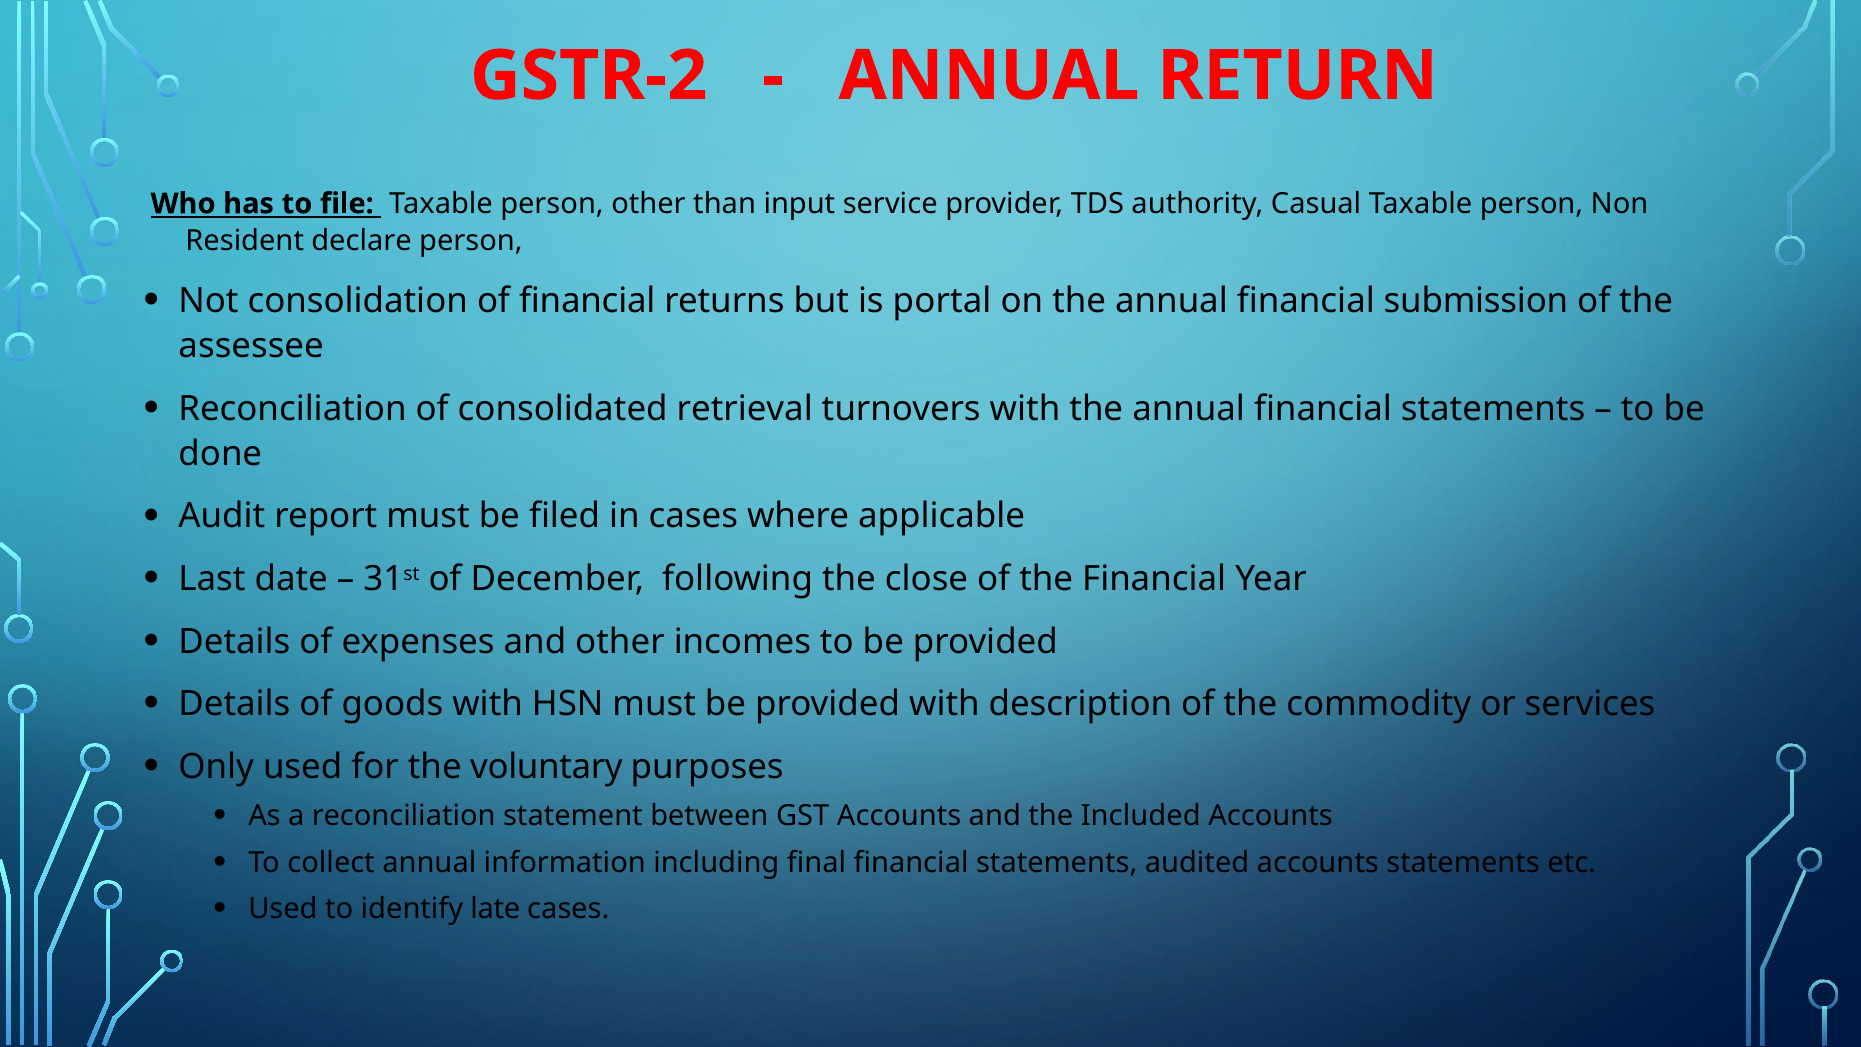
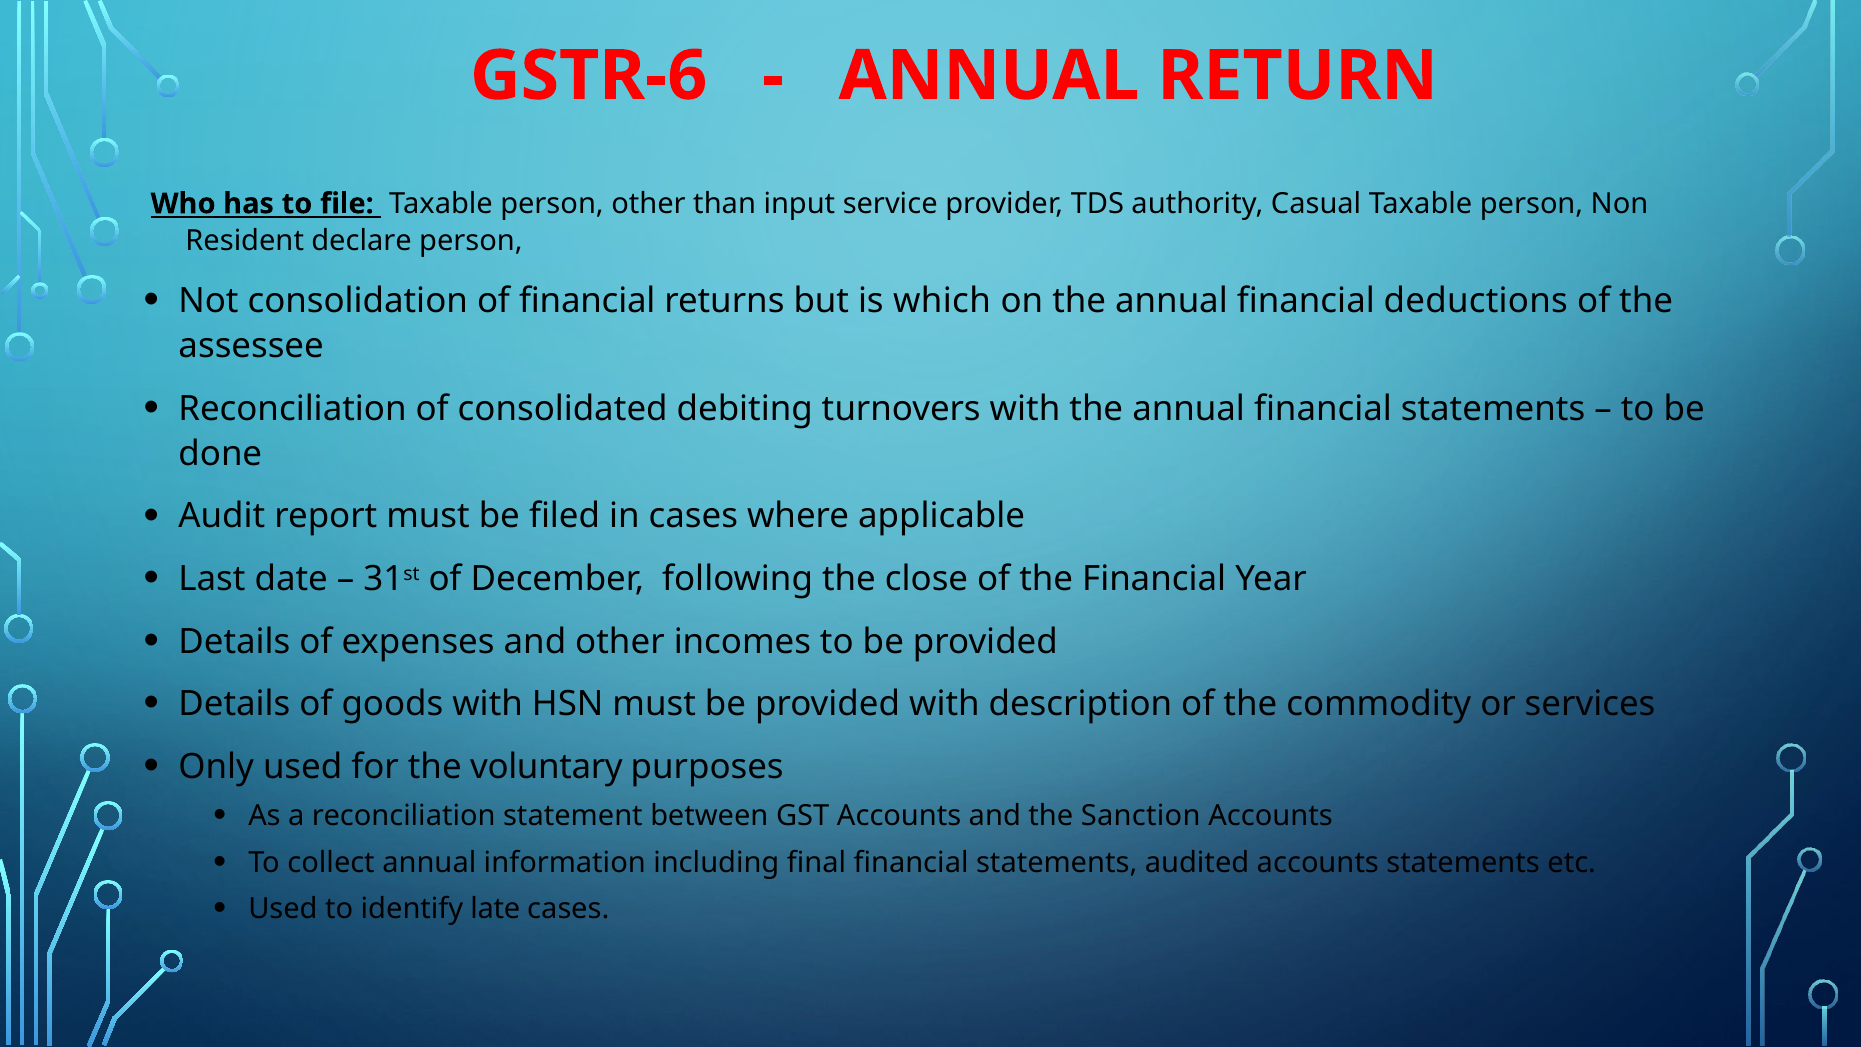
GSTR-2: GSTR-2 -> GSTR-6
portal: portal -> which
submission: submission -> deductions
retrieval: retrieval -> debiting
Included: Included -> Sanction
